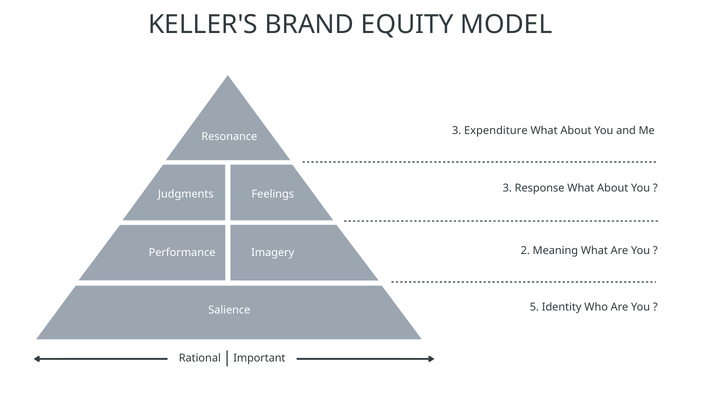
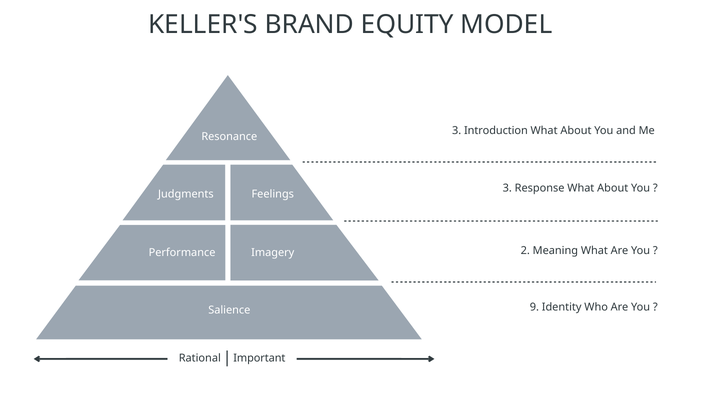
Expenditure: Expenditure -> Introduction
5: 5 -> 9
